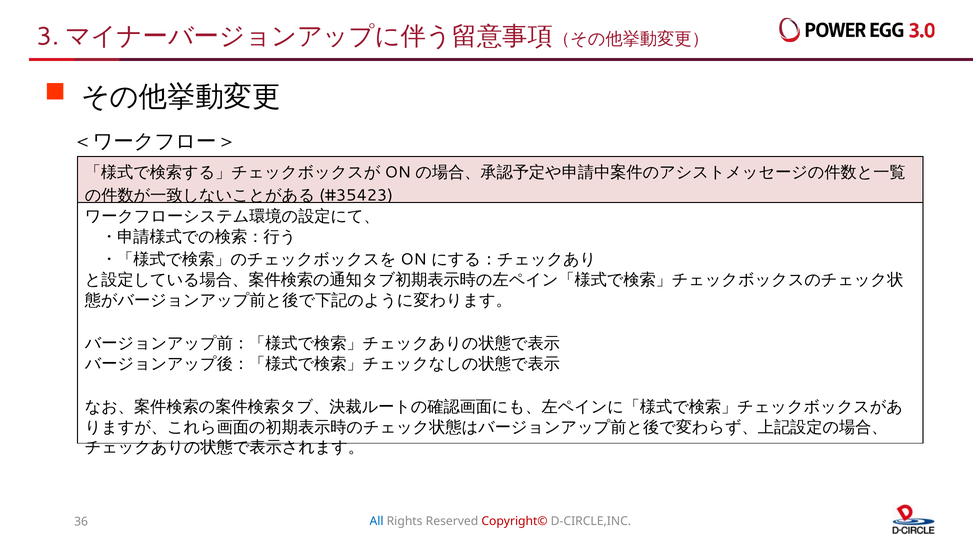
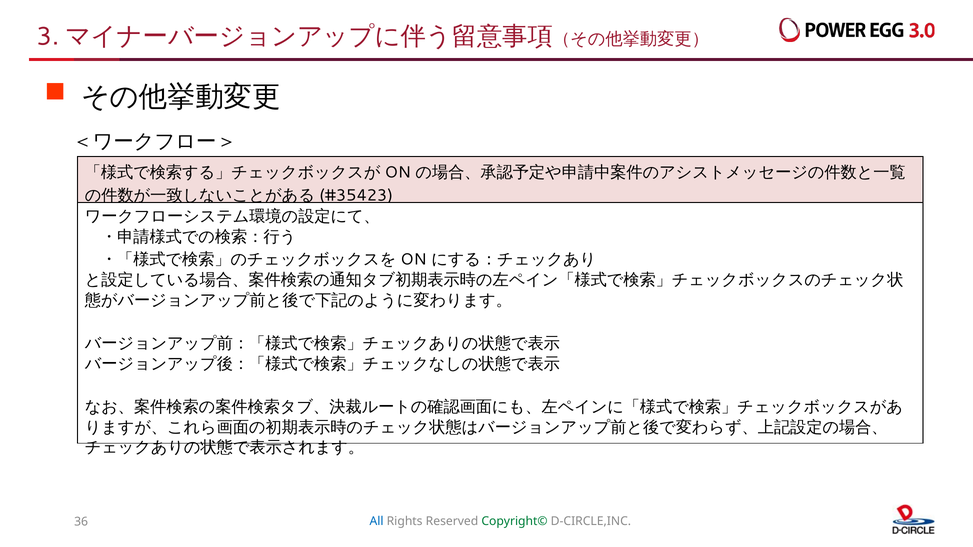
Copyright© colour: red -> green
